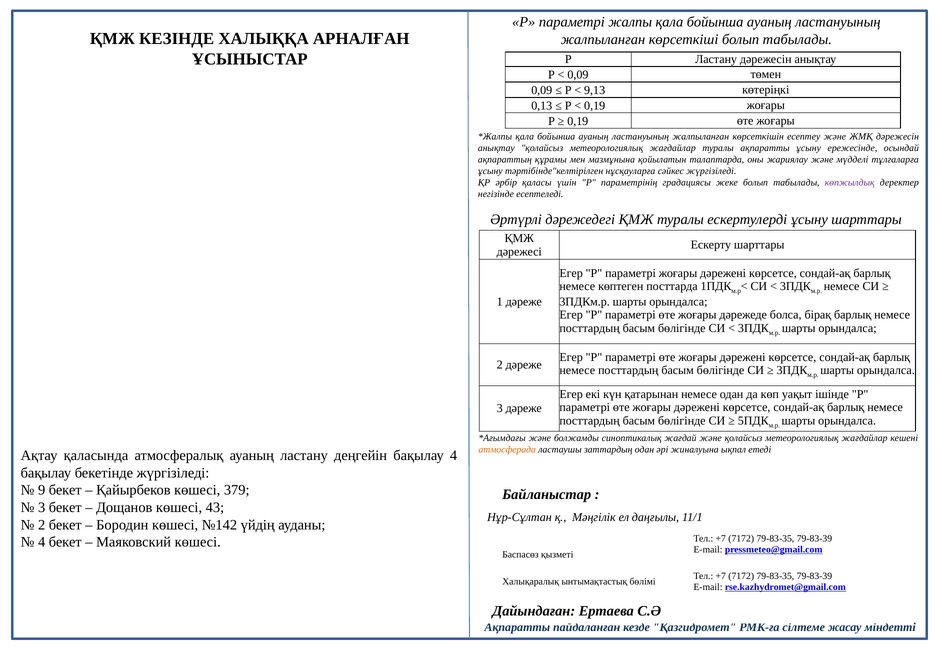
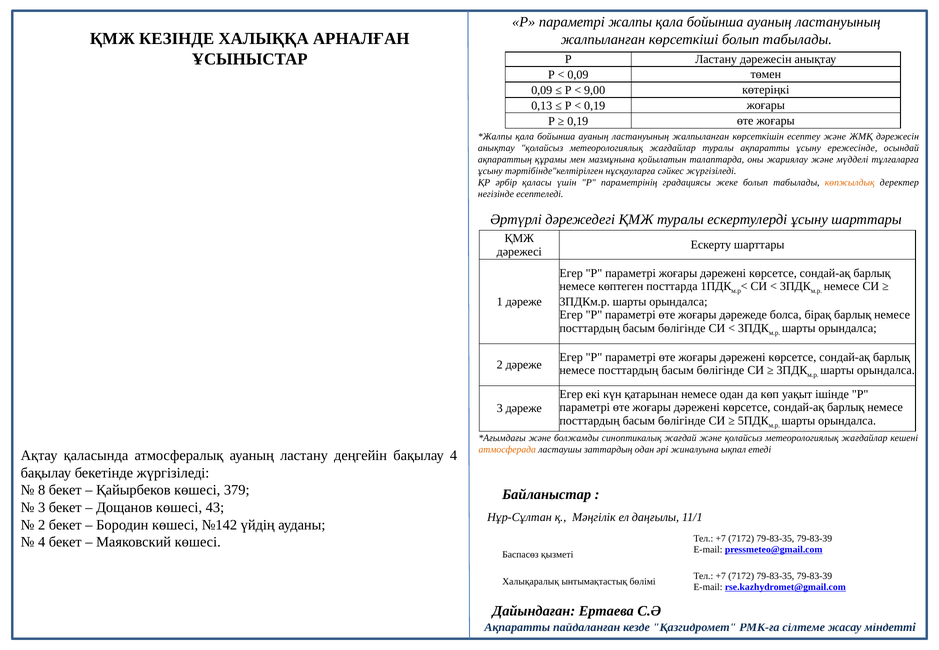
9,13: 9,13 -> 9,00
көпжылдық colour: purple -> orange
9: 9 -> 8
